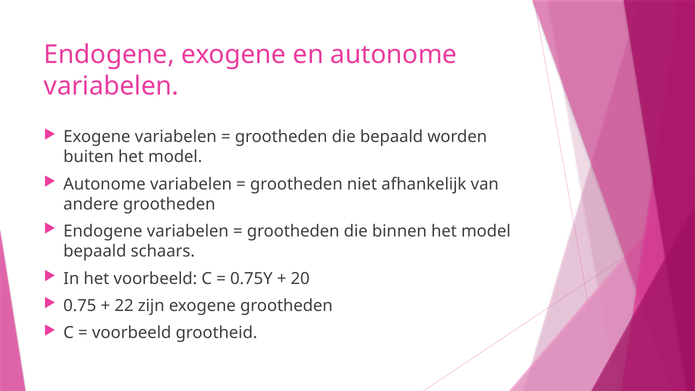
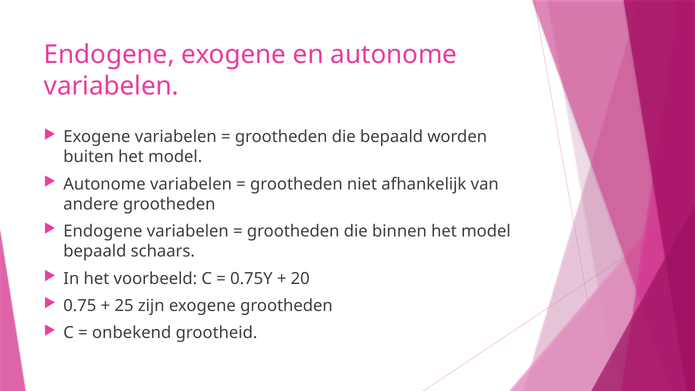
22: 22 -> 25
voorbeeld at (132, 333): voorbeeld -> onbekend
